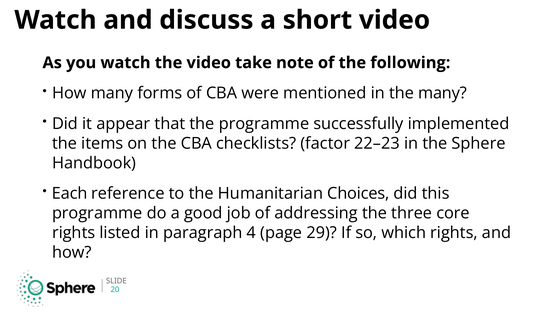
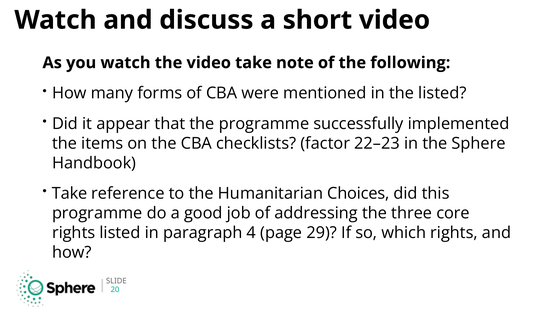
the many: many -> listed
Each at (70, 193): Each -> Take
